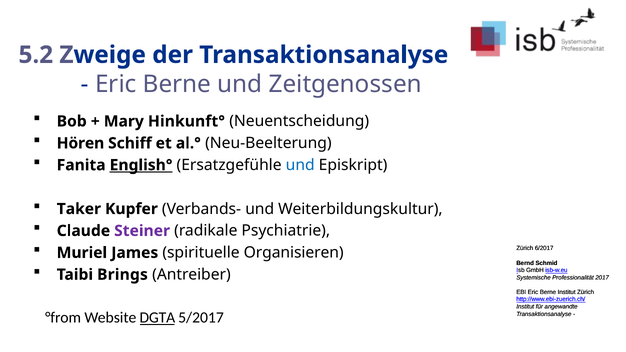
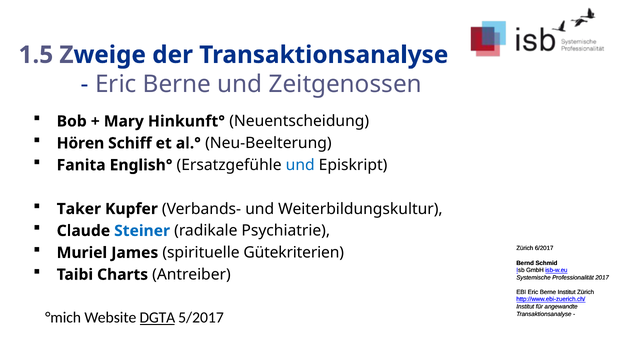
5.2: 5.2 -> 1.5
English° underline: present -> none
Steiner colour: purple -> blue
Organisieren: Organisieren -> Gütekriterien
Brings: Brings -> Charts
°from: °from -> °mich
